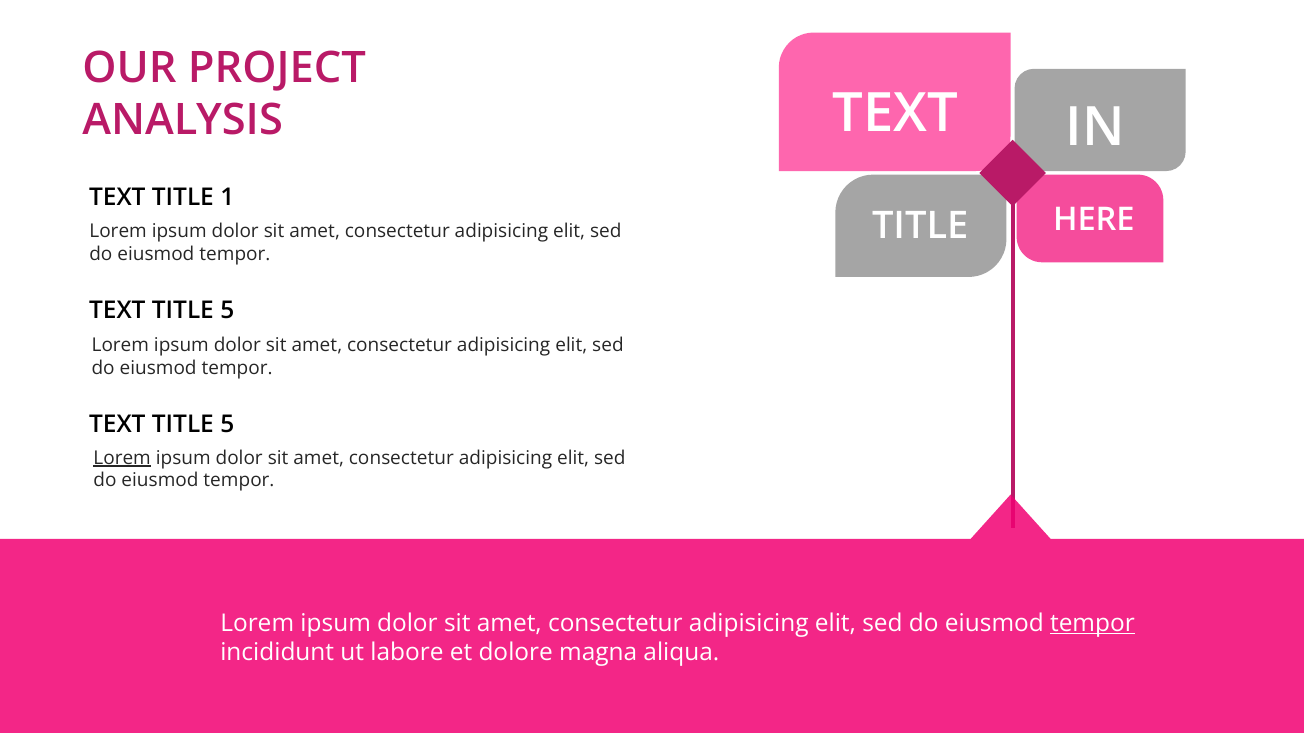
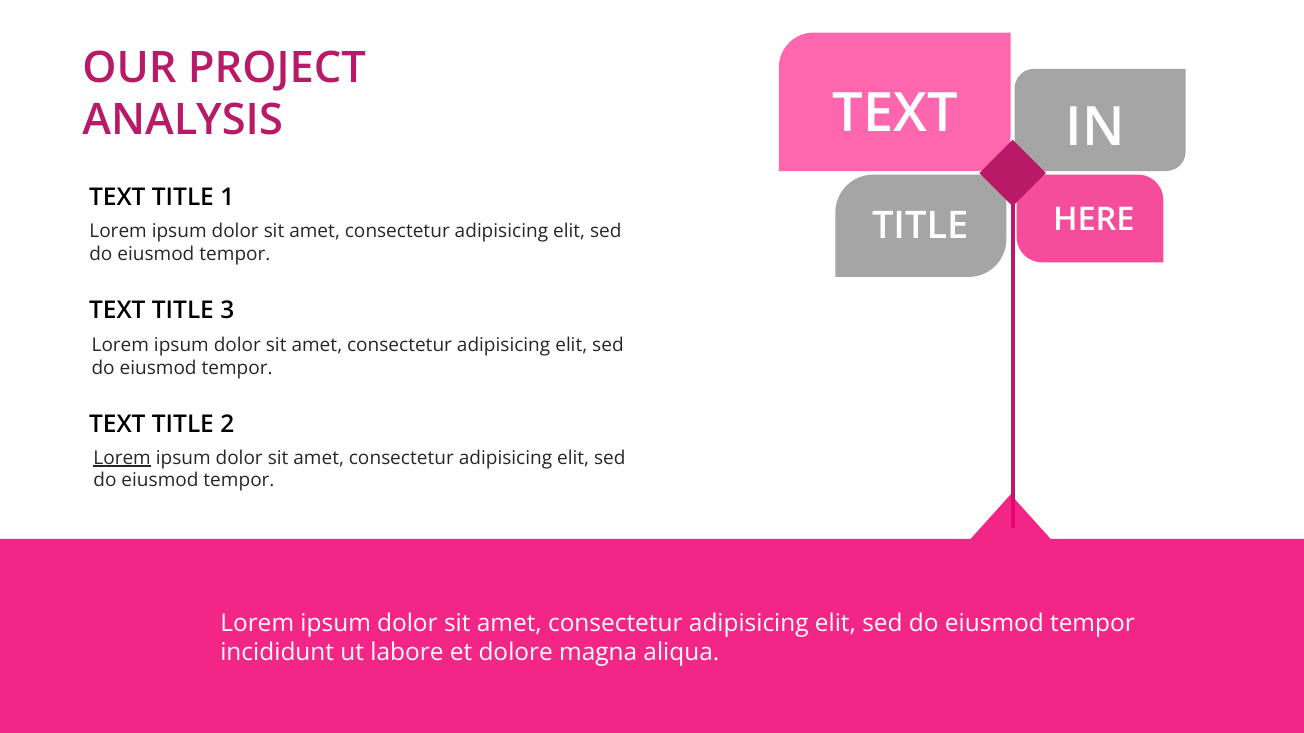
5 at (227, 311): 5 -> 3
5 at (227, 425): 5 -> 2
tempor at (1092, 623) underline: present -> none
